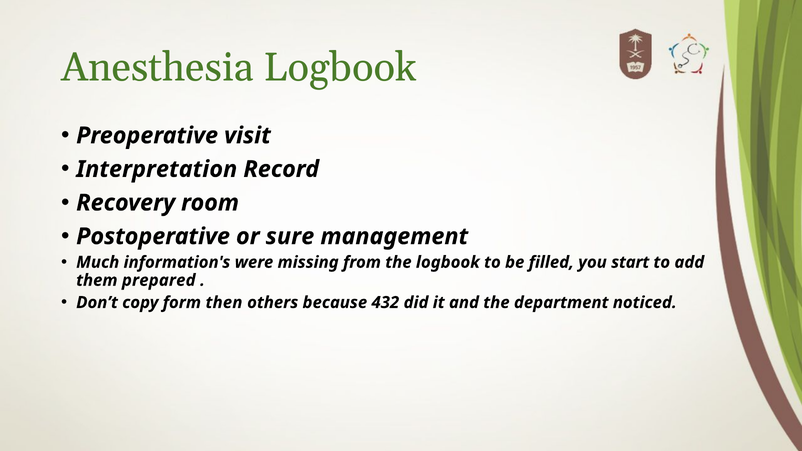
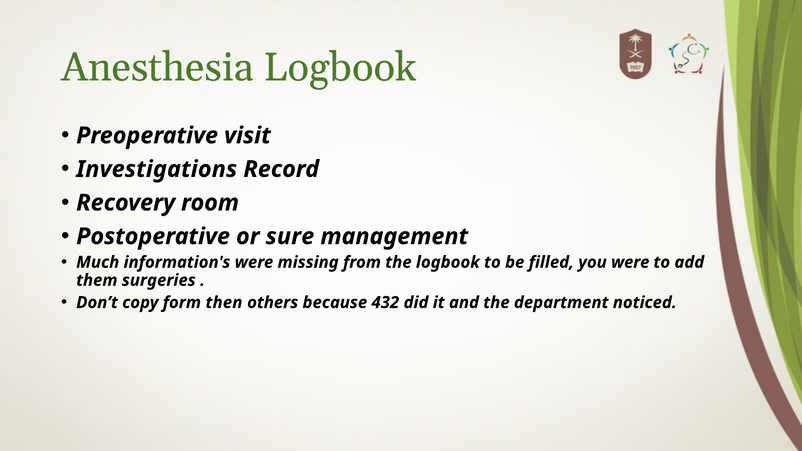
Interpretation: Interpretation -> Investigations
you start: start -> were
prepared: prepared -> surgeries
